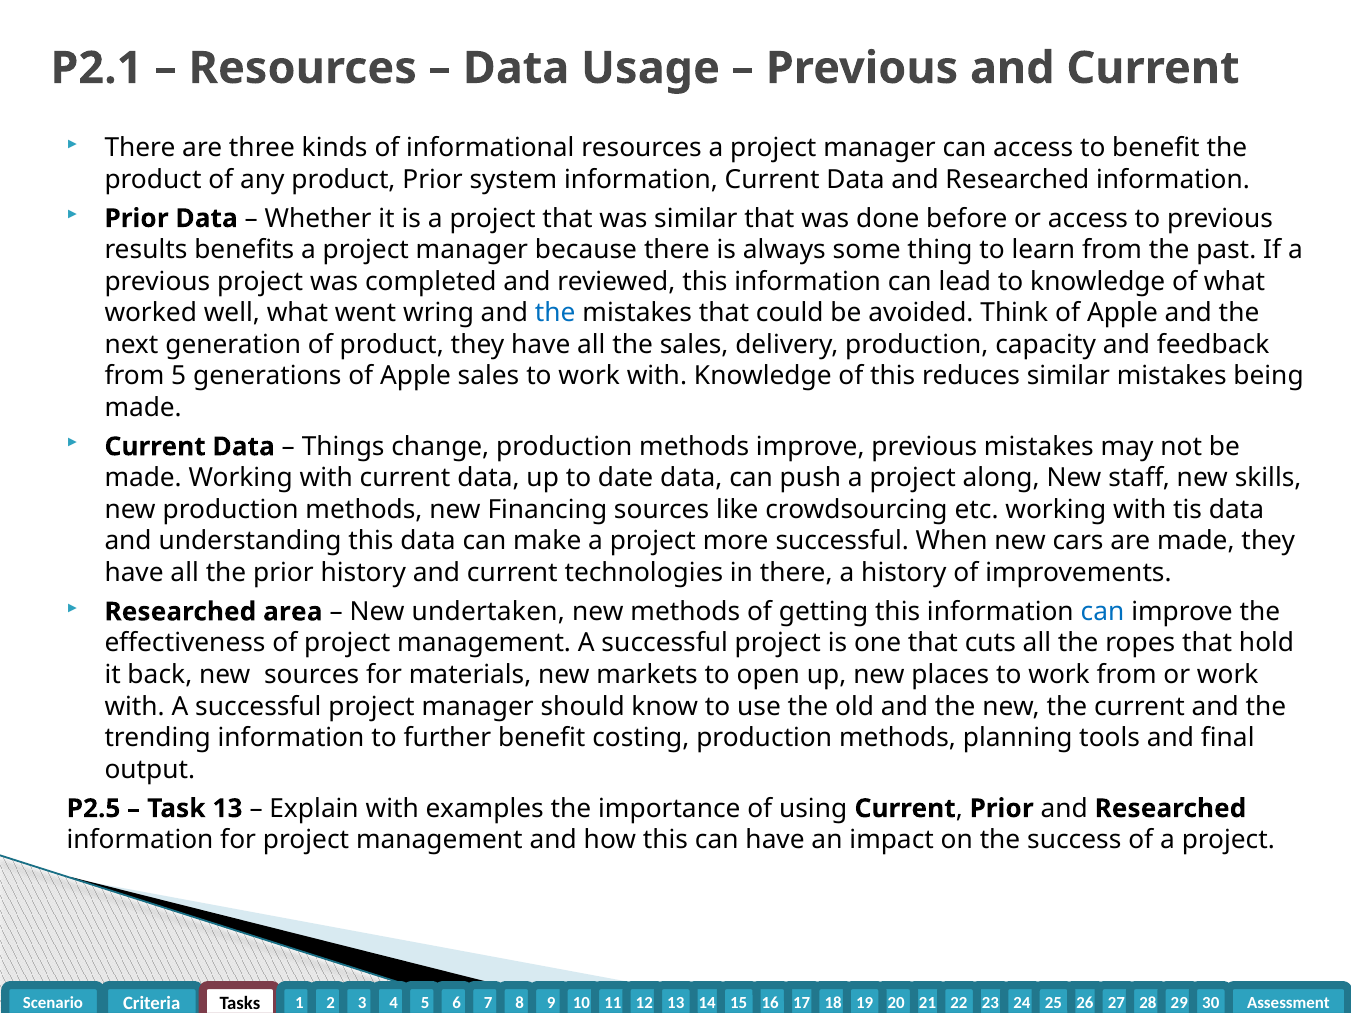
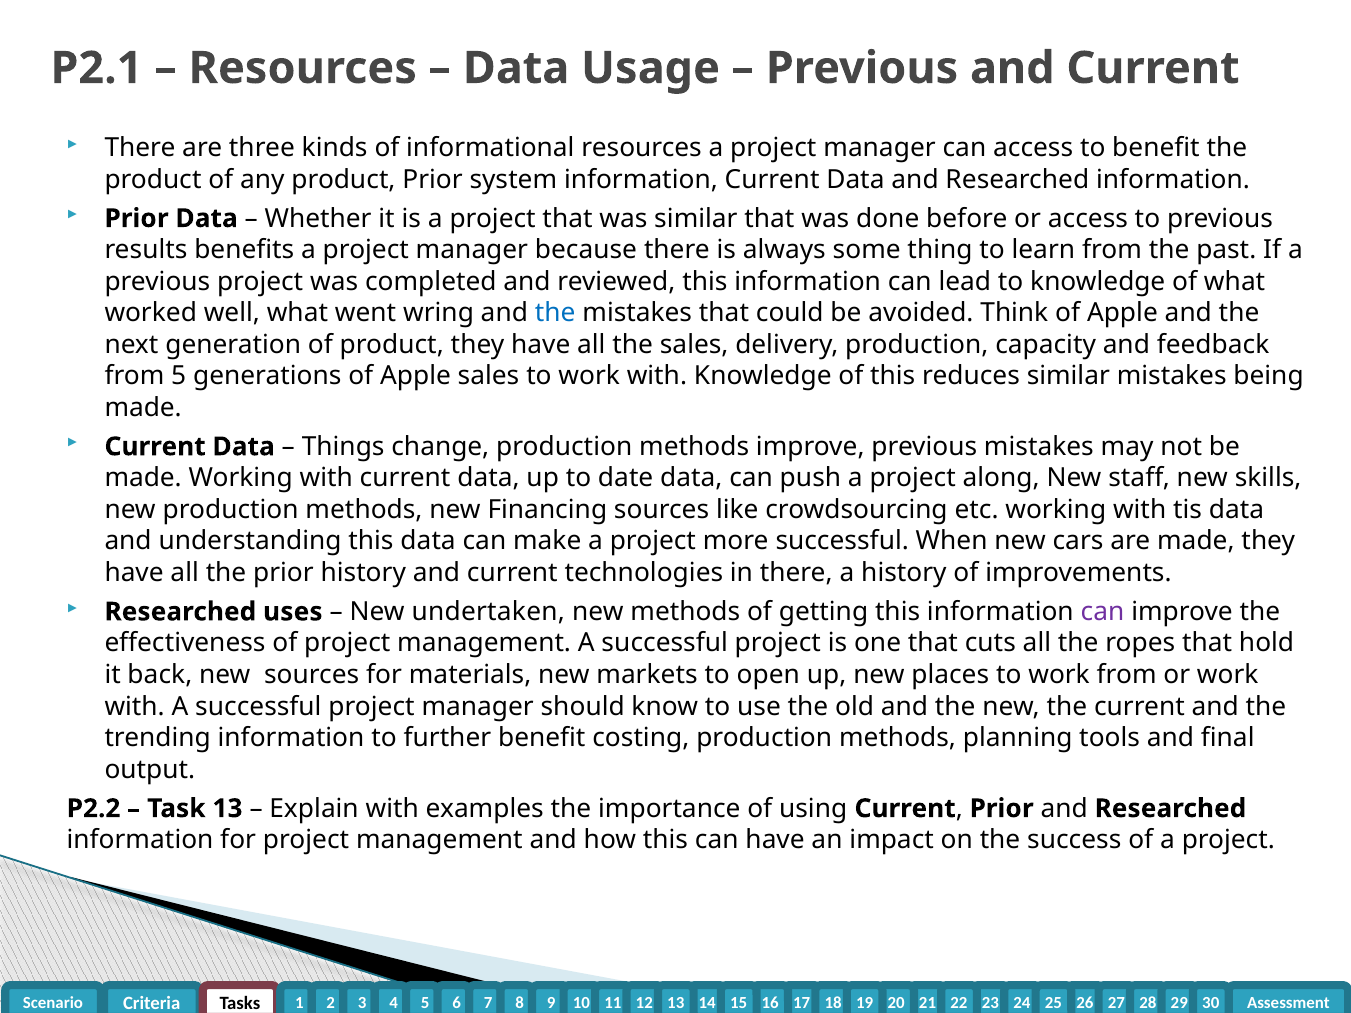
area: area -> uses
can at (1102, 612) colour: blue -> purple
P2.5: P2.5 -> P2.2
